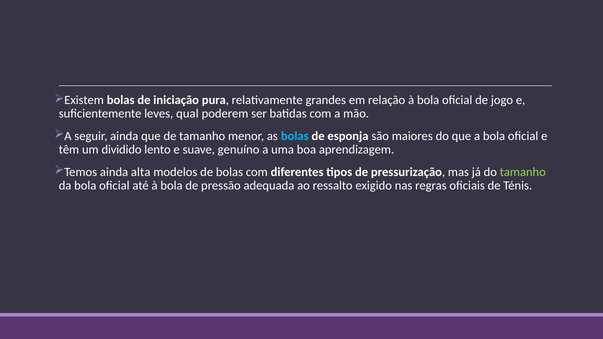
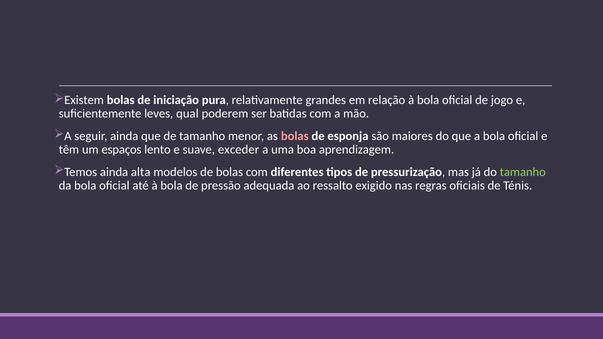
bolas at (295, 136) colour: light blue -> pink
dividido: dividido -> espaços
genuíno: genuíno -> exceder
